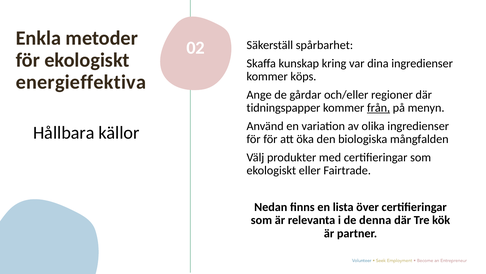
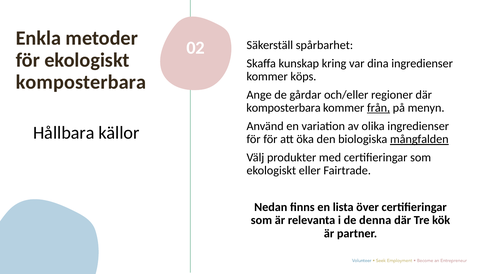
energieffektiva at (81, 82): energieffektiva -> komposterbara
tidningspapper at (283, 108): tidningspapper -> komposterbara
mångfalden underline: none -> present
